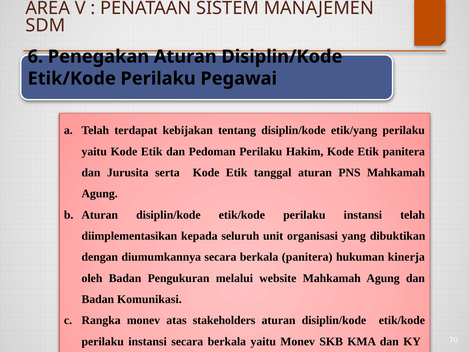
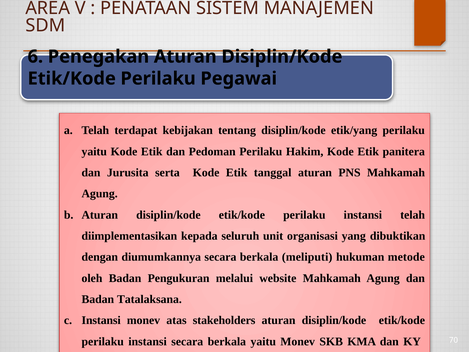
berkala panitera: panitera -> meliputi
kinerja: kinerja -> metode
Komunikasi: Komunikasi -> Tatalaksana
Rangka at (101, 320): Rangka -> Instansi
